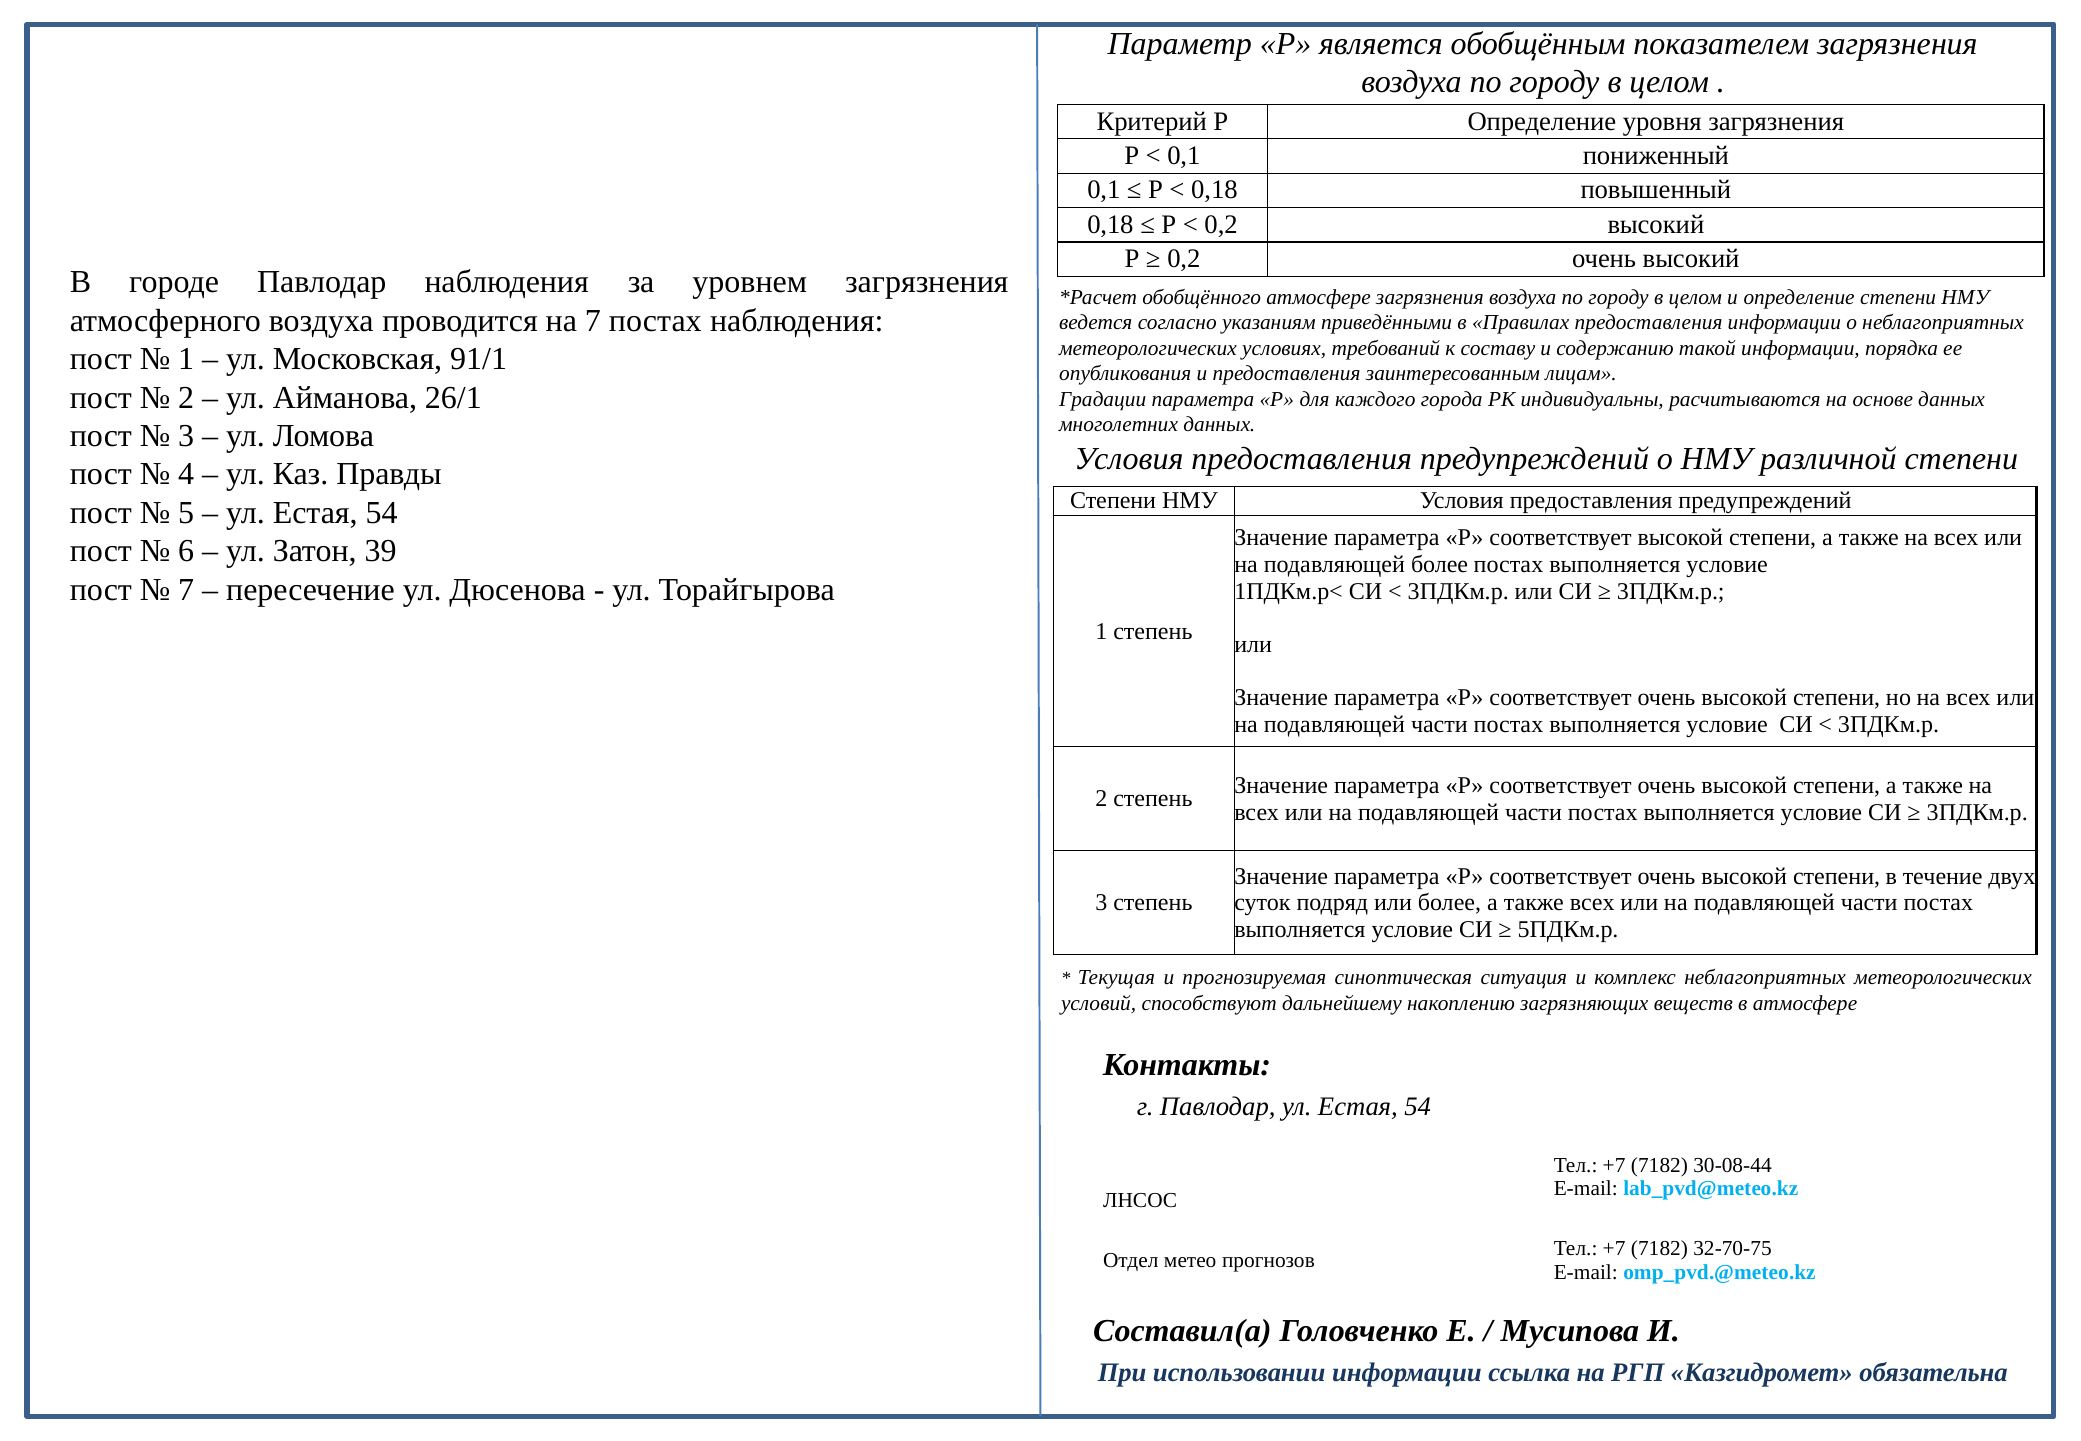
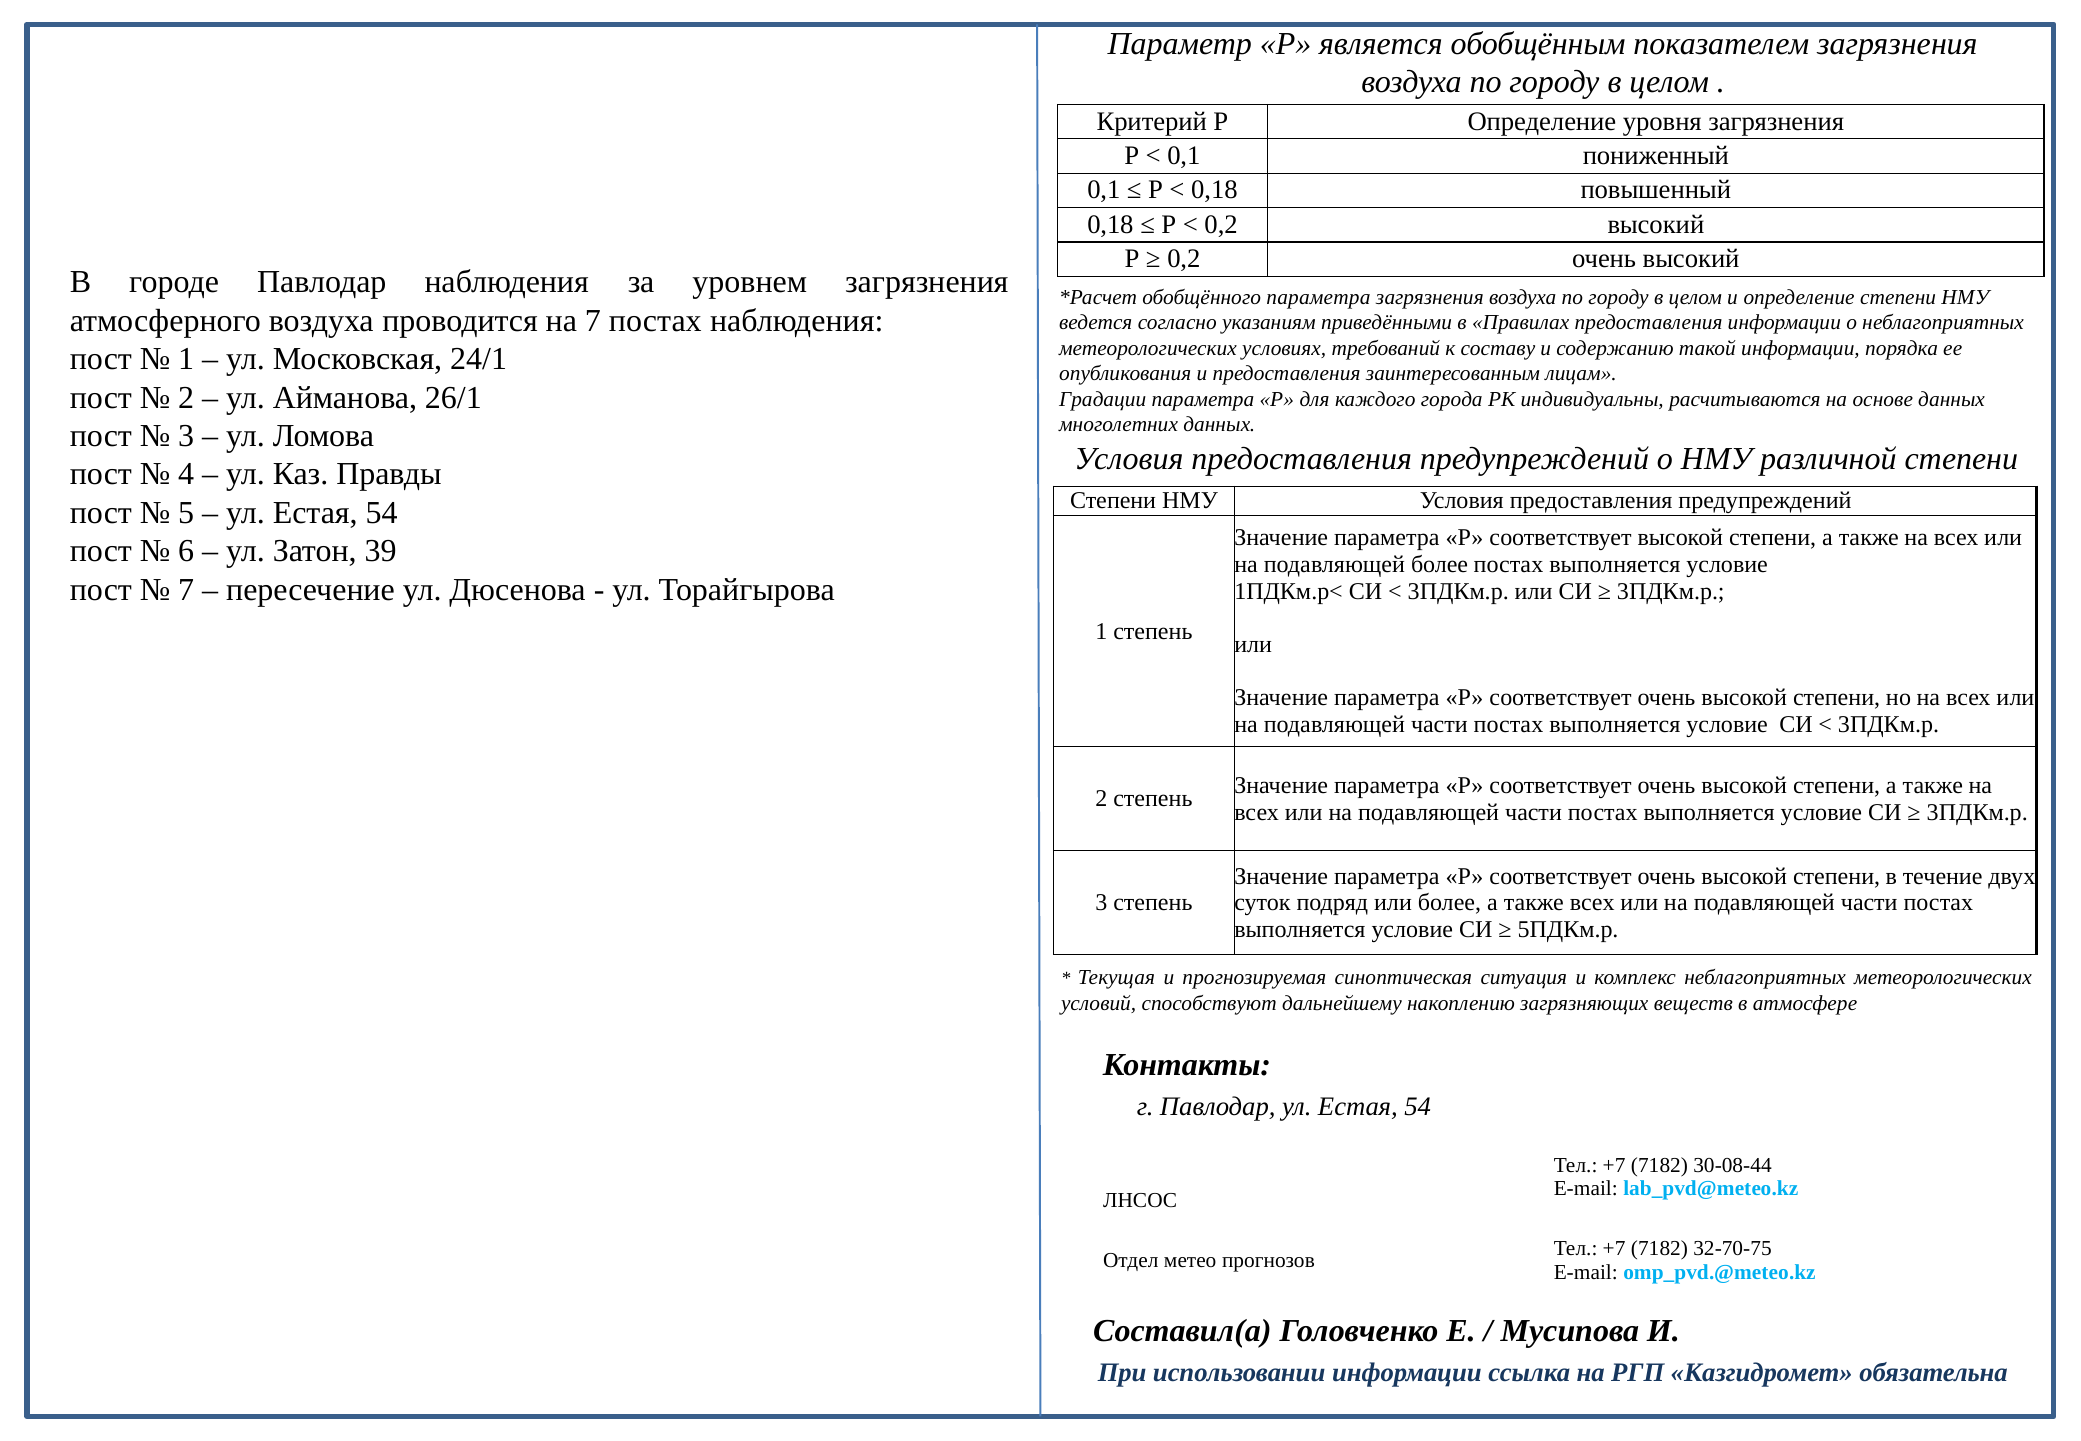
обобщённого атмосфере: атмосфере -> параметра
91/1: 91/1 -> 24/1
